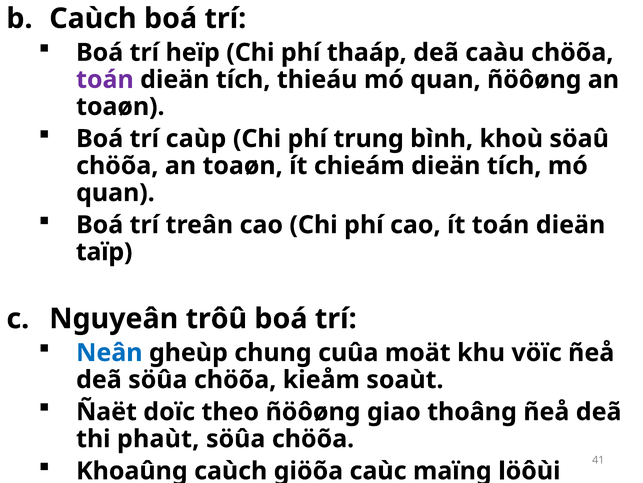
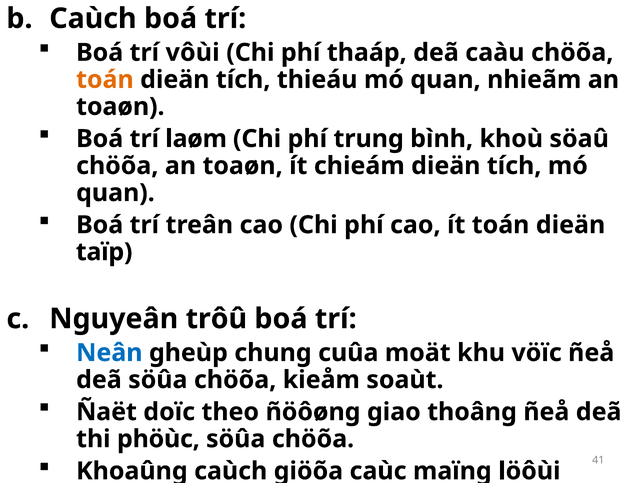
heïp: heïp -> vôùi
toán at (105, 79) colour: purple -> orange
quan ñöôøng: ñöôøng -> nhieãm
caùp: caùp -> laøm
phaùt: phaùt -> phöùc
